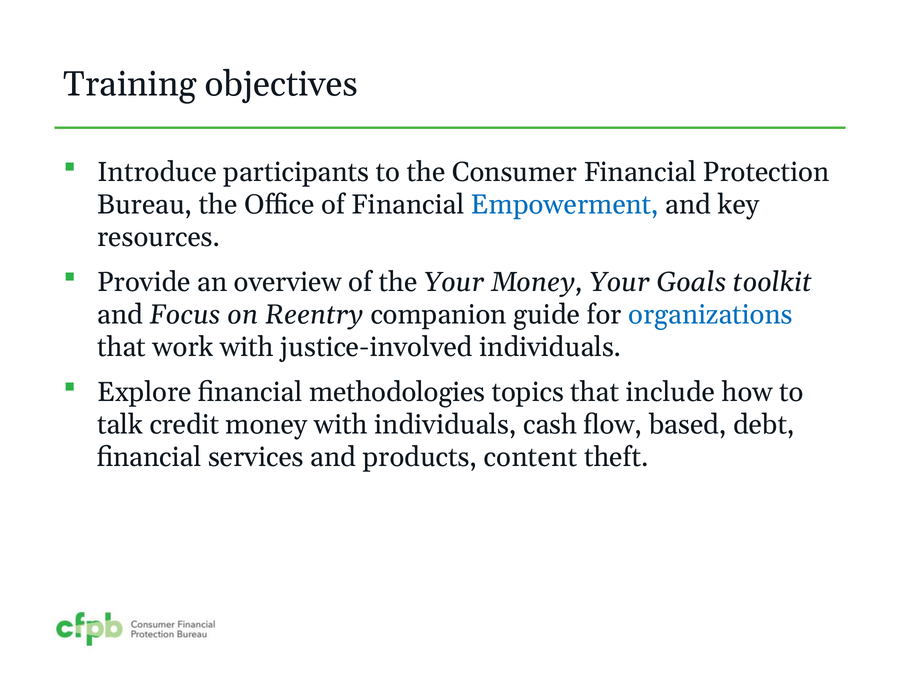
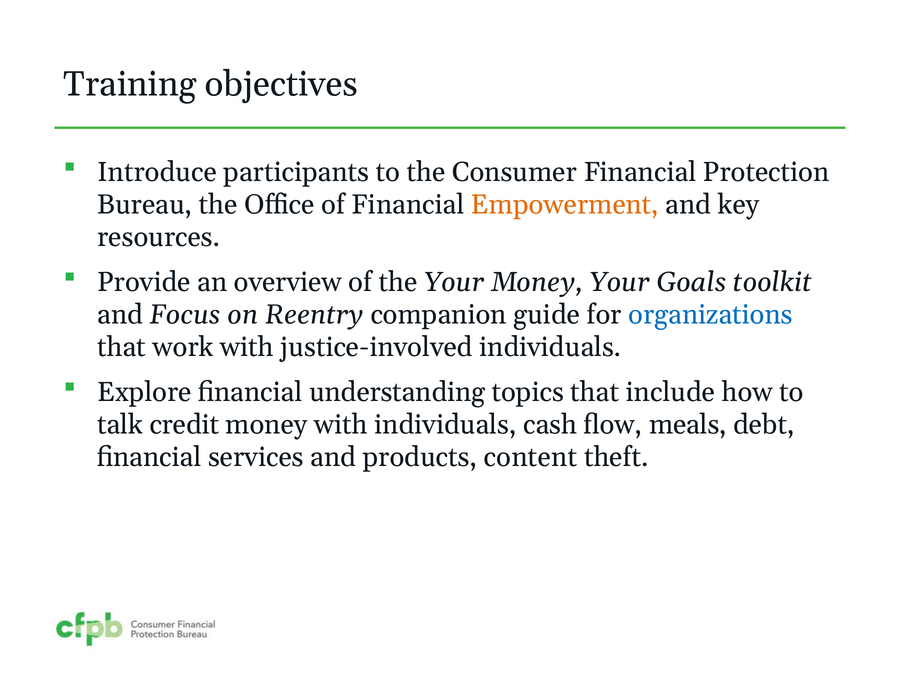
Empowerment colour: blue -> orange
methodologies: methodologies -> understanding
based: based -> meals
